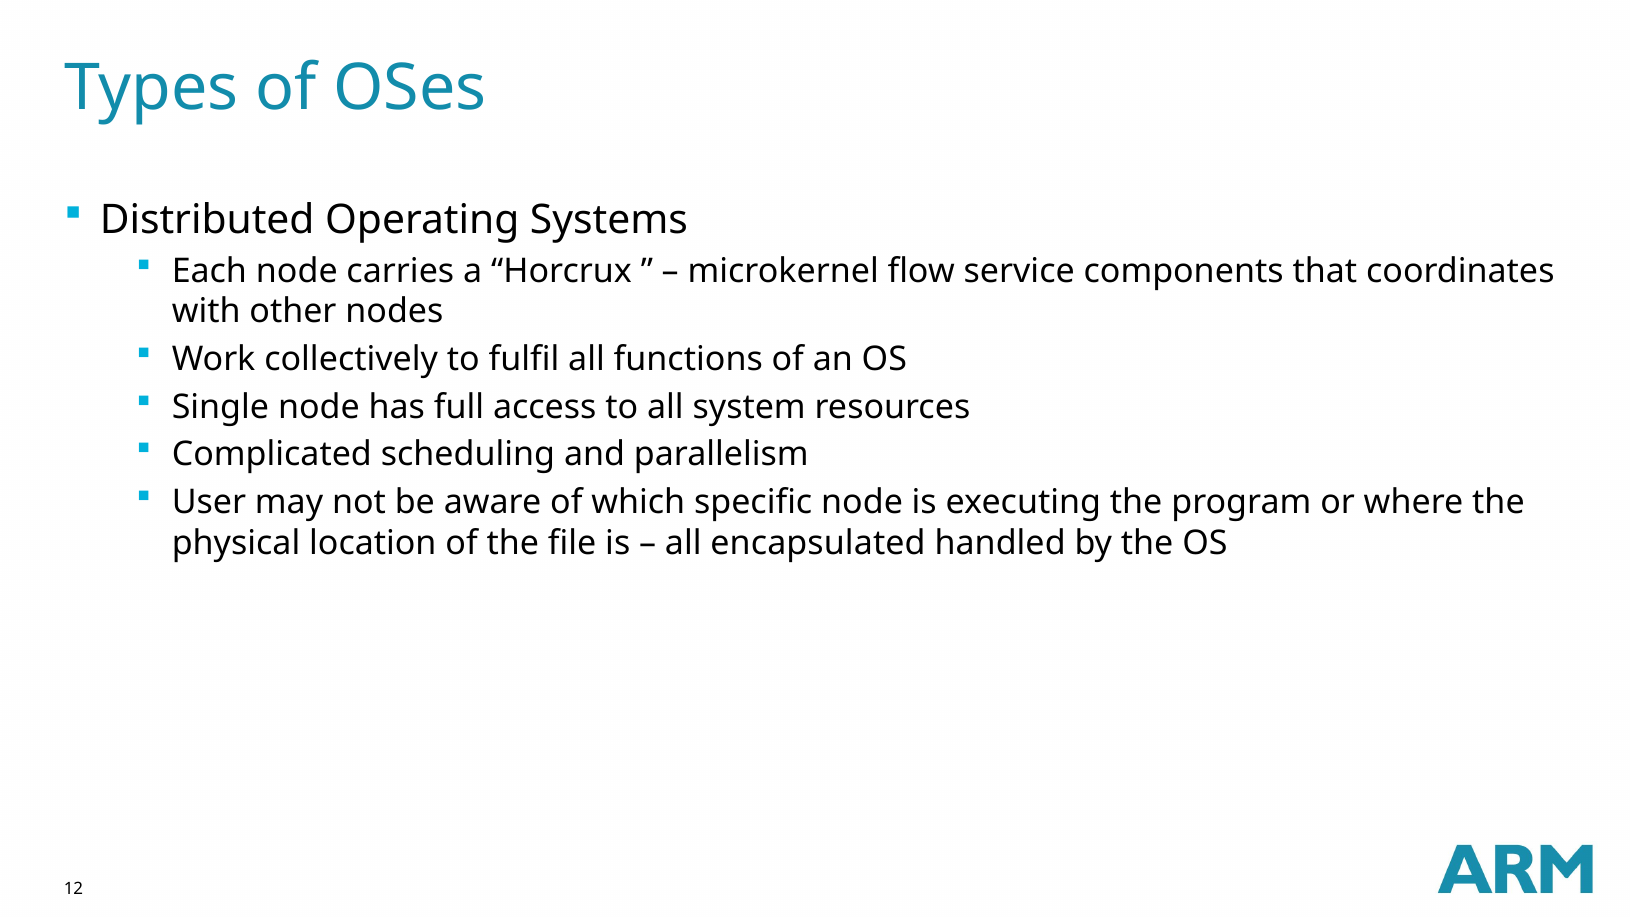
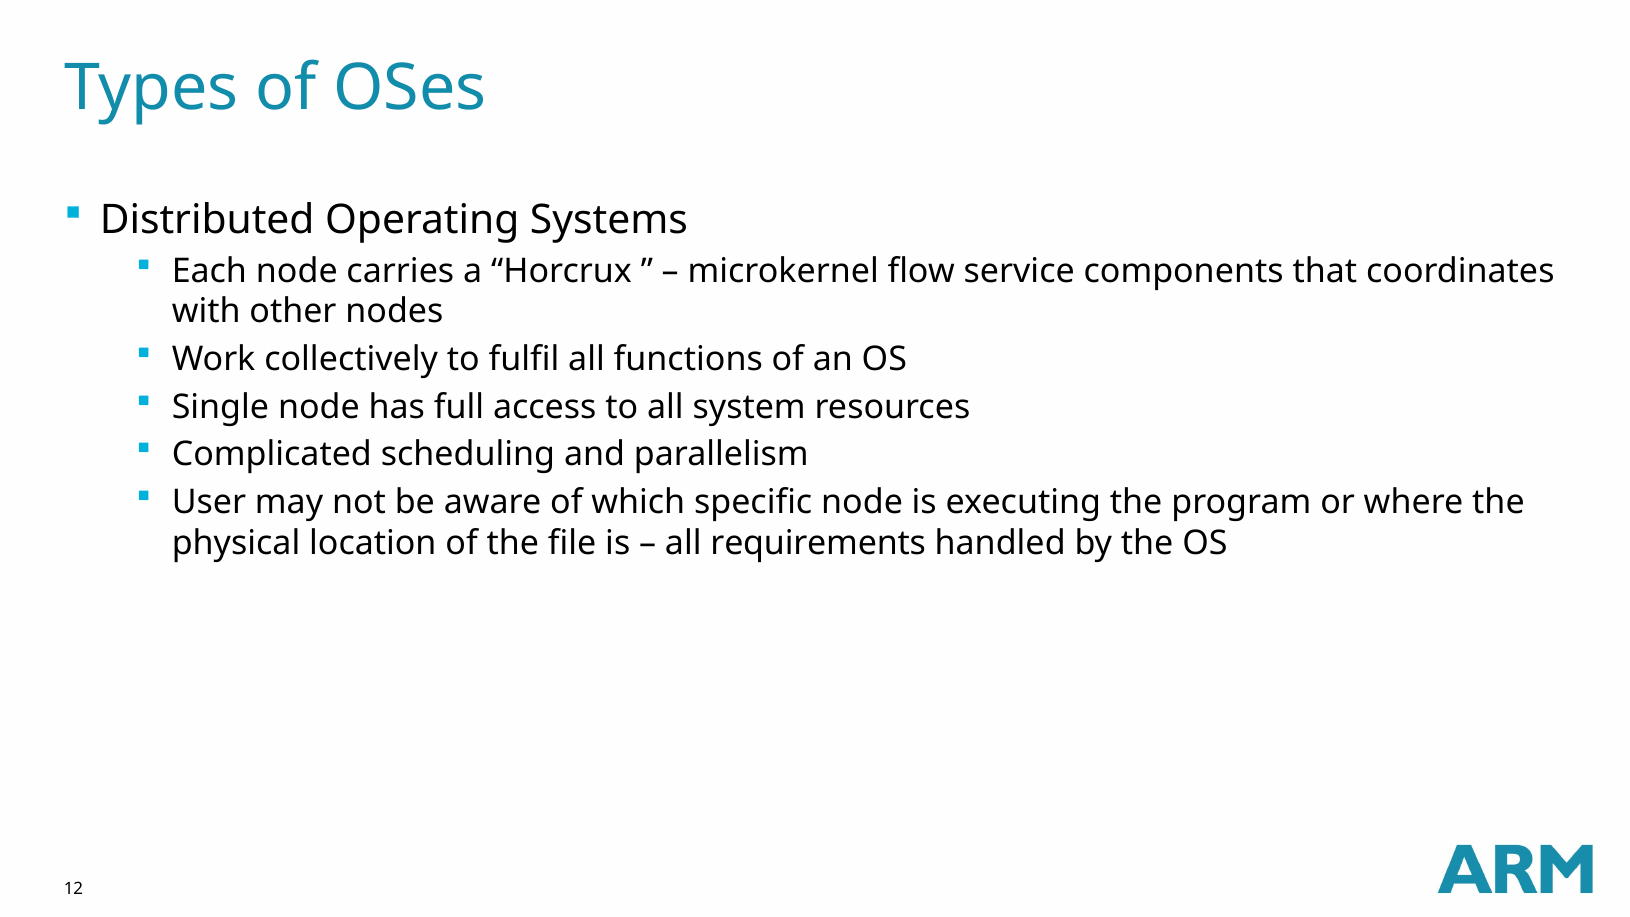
encapsulated: encapsulated -> requirements
